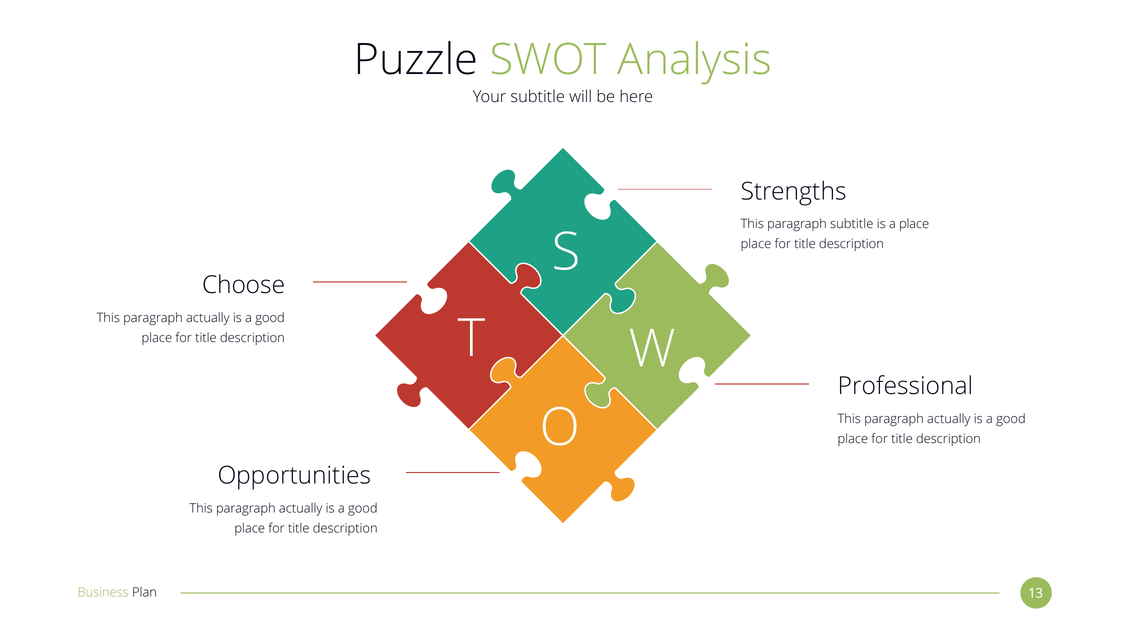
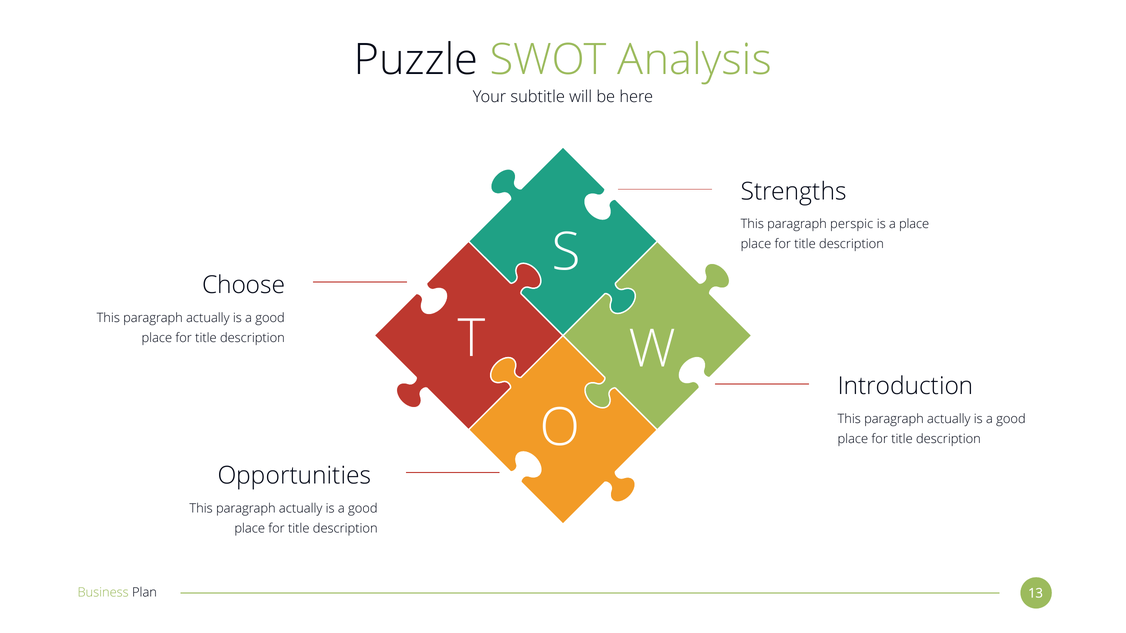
paragraph subtitle: subtitle -> perspic
Professional: Professional -> Introduction
